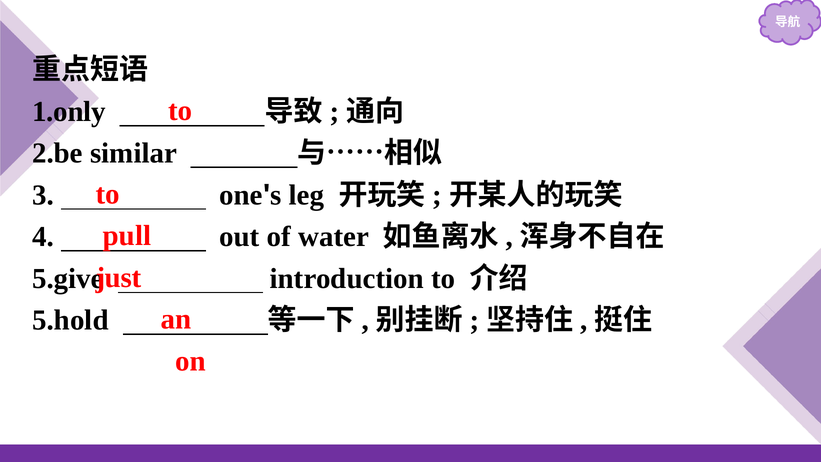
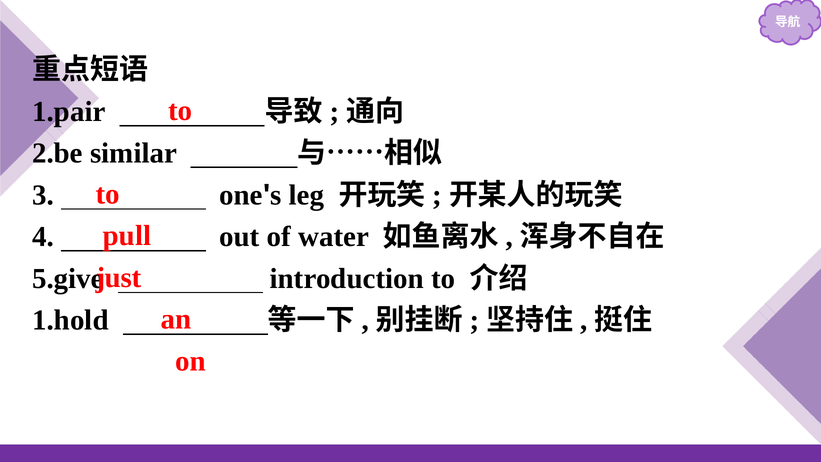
1.only: 1.only -> 1.pair
5.hold: 5.hold -> 1.hold
